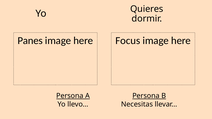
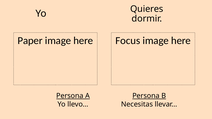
Panes: Panes -> Paper
